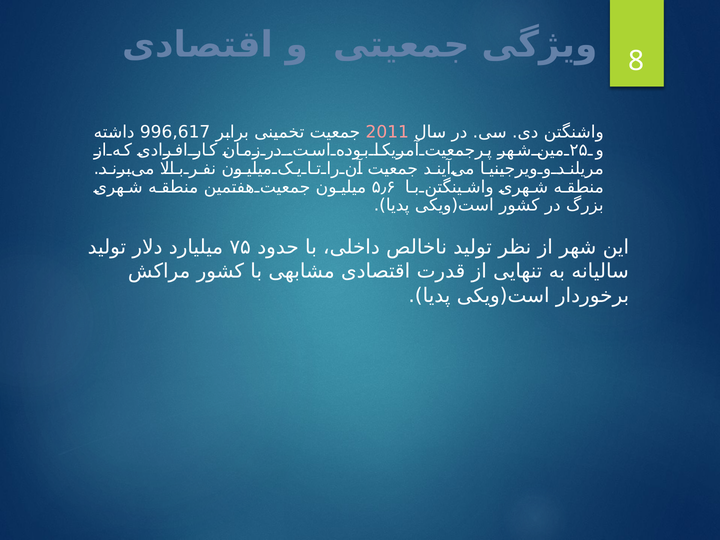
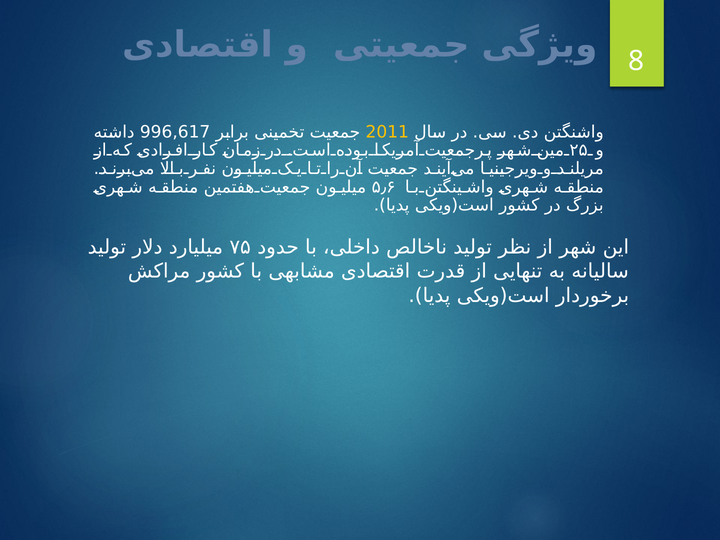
2011 colour: pink -> yellow
